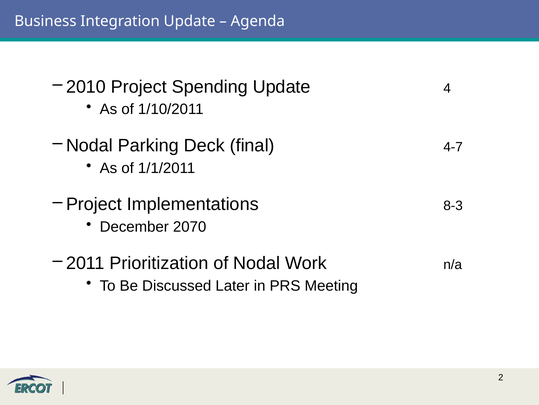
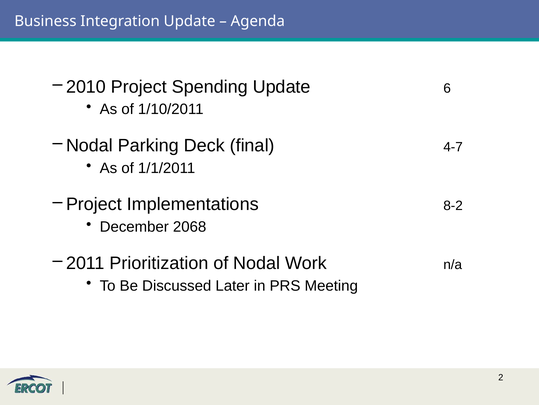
4: 4 -> 6
8-3: 8-3 -> 8-2
2070: 2070 -> 2068
